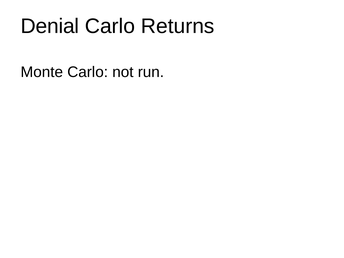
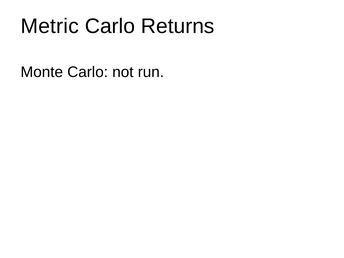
Denial: Denial -> Metric
